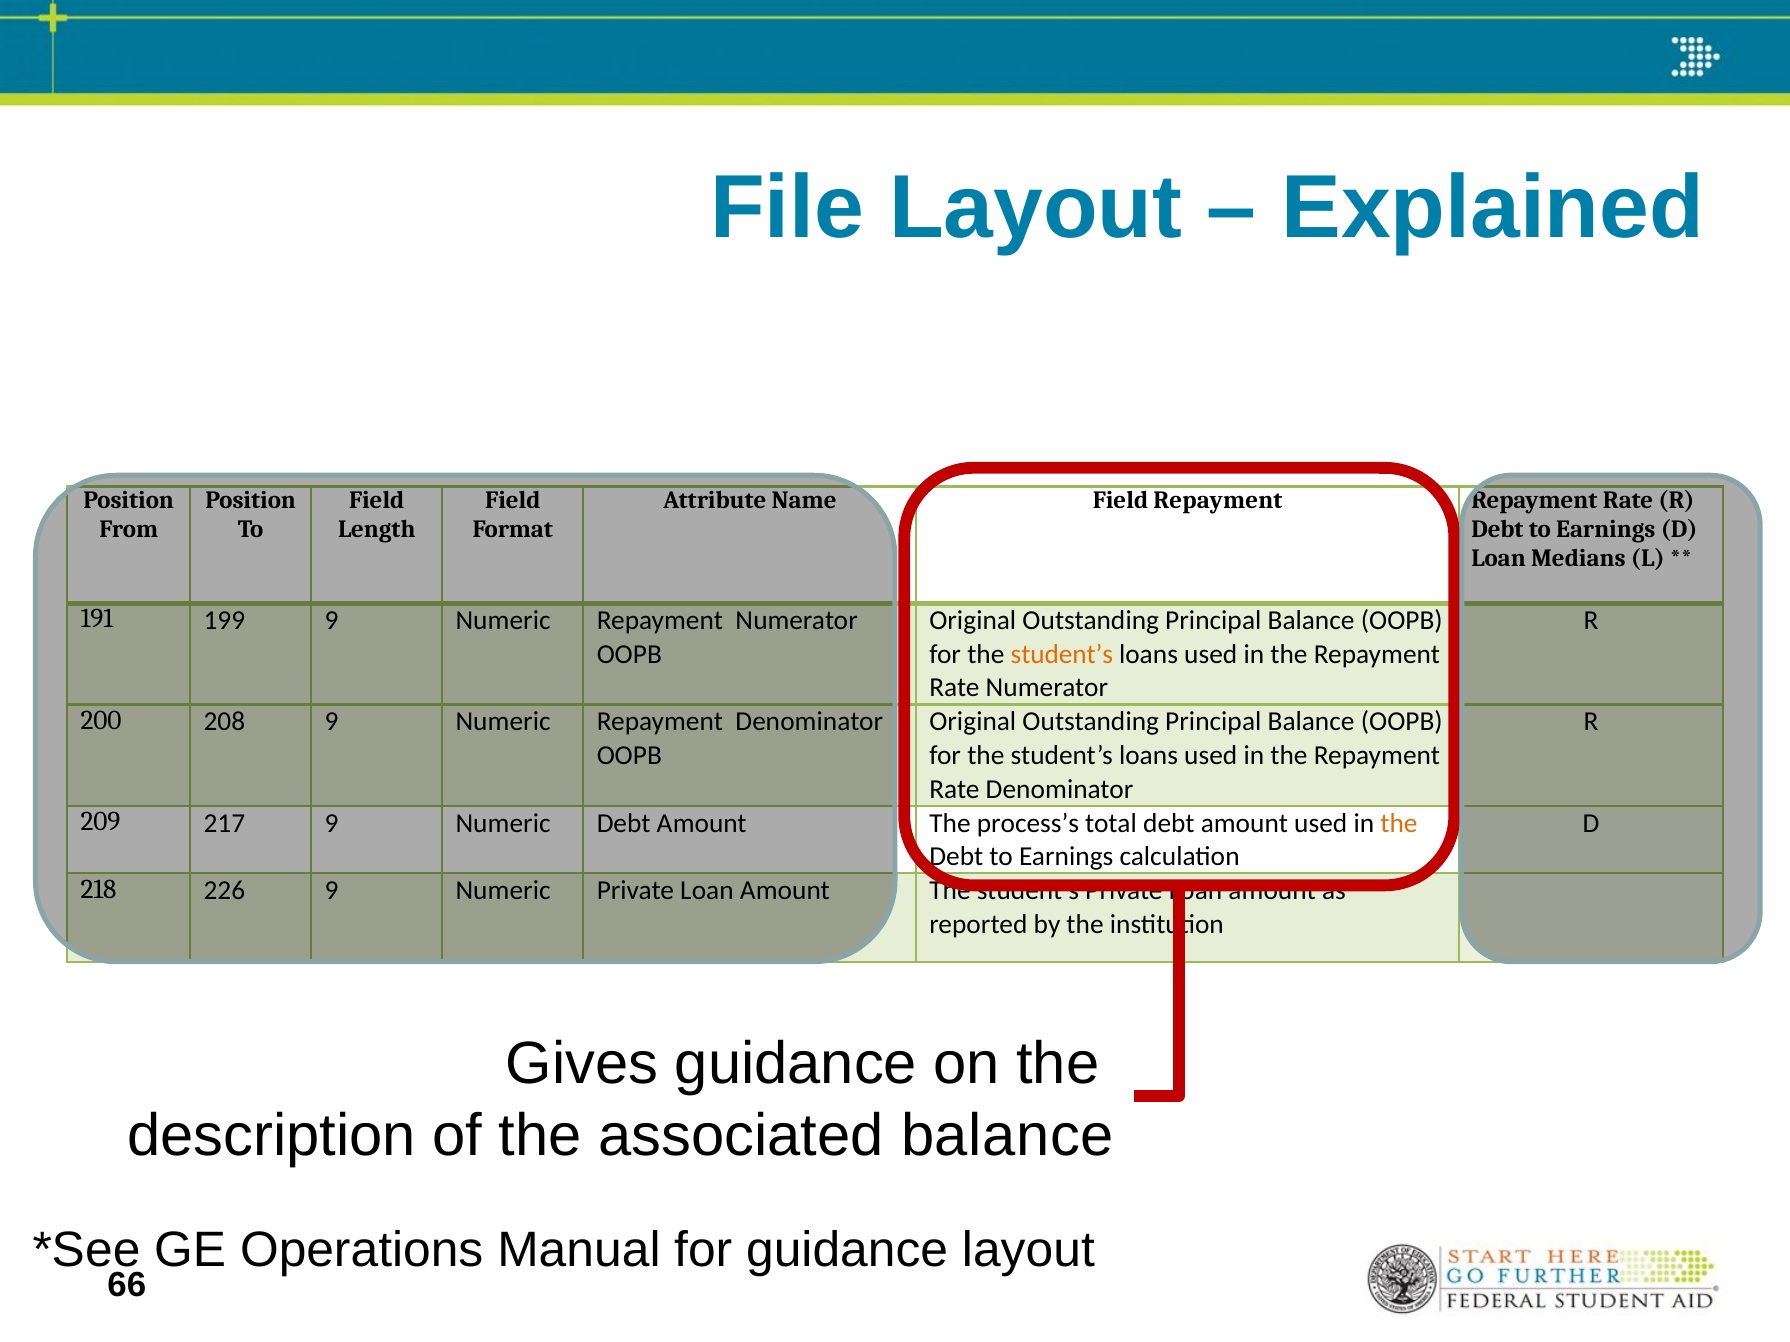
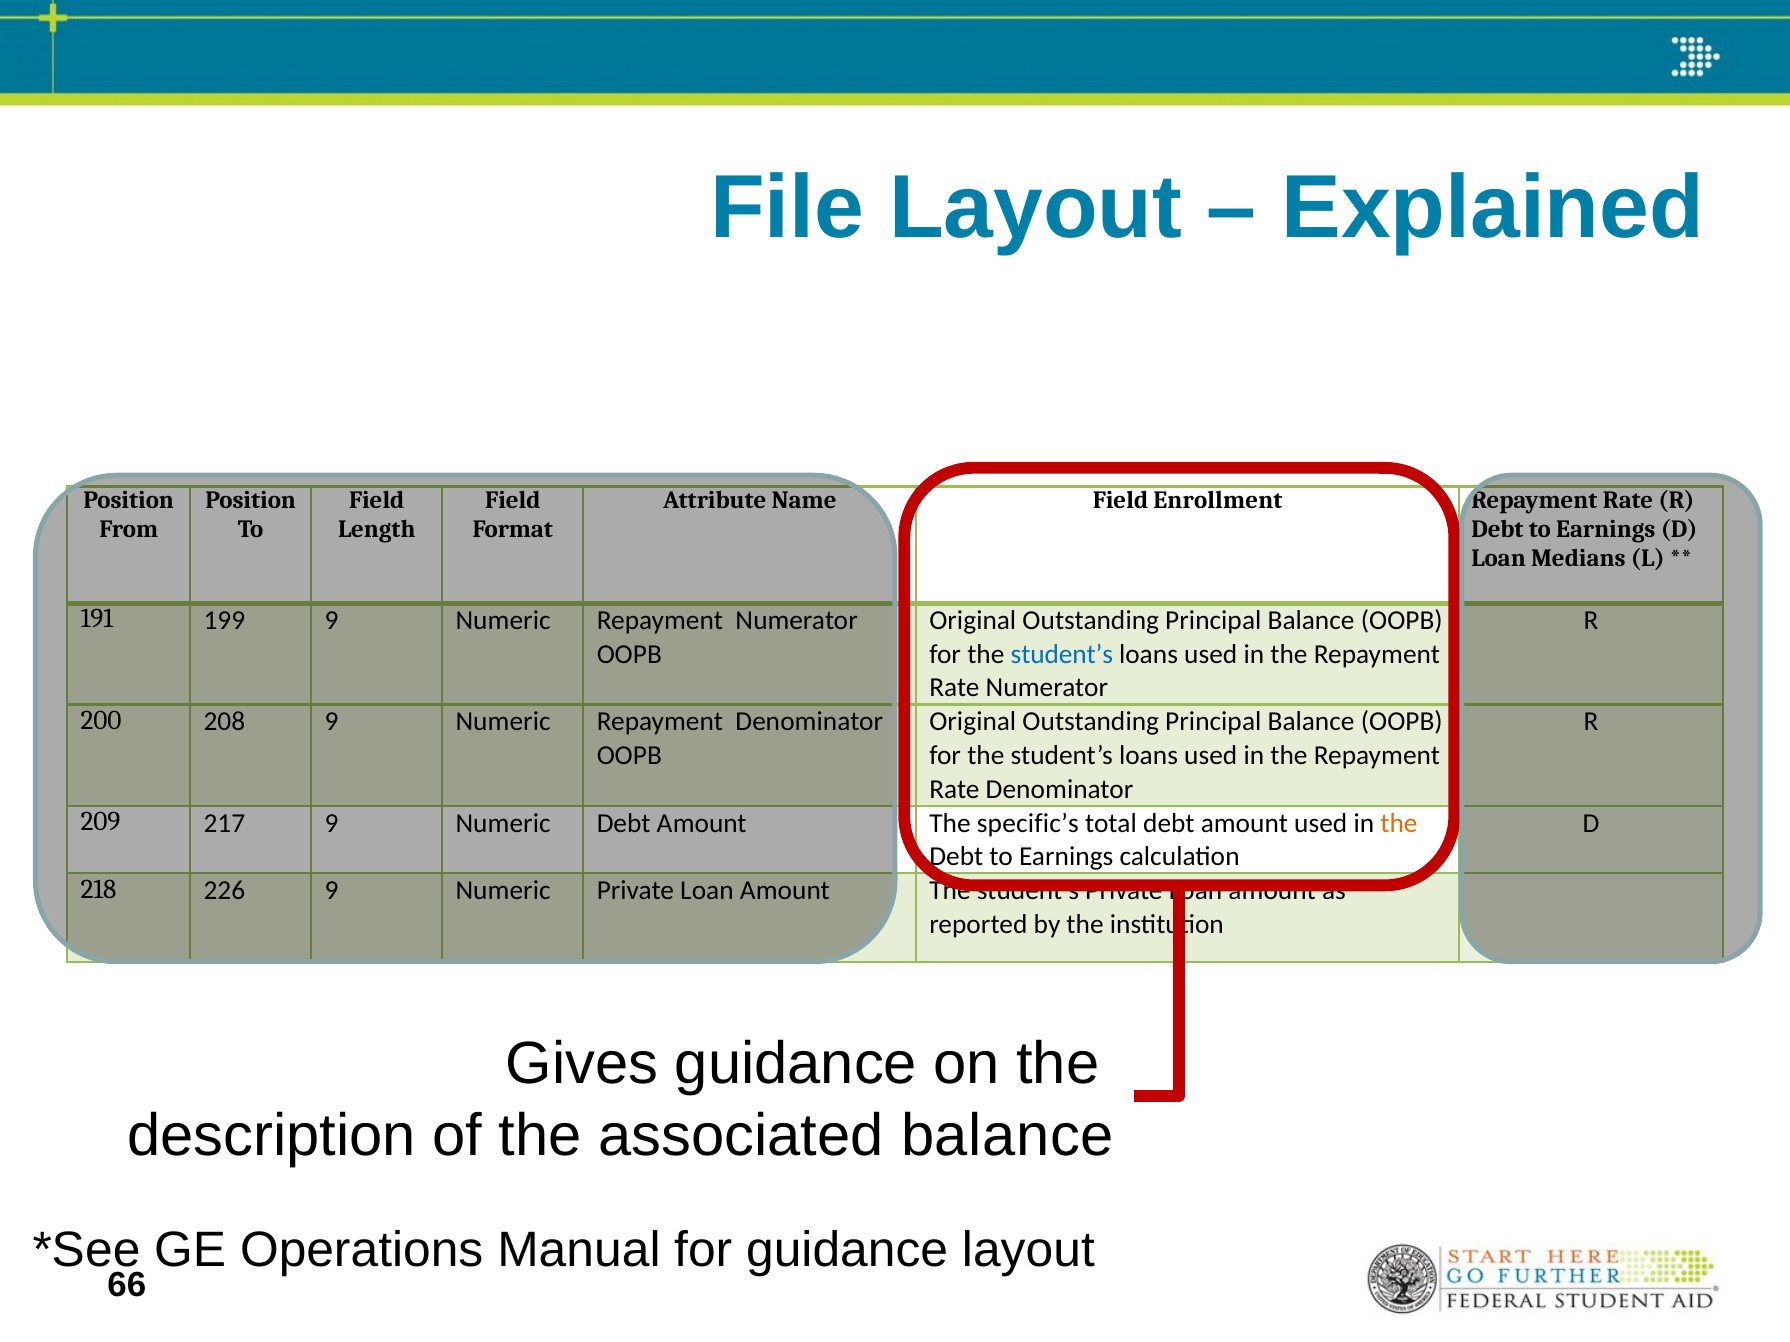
Field Repayment: Repayment -> Enrollment
student’s at (1062, 654) colour: orange -> blue
process’s: process’s -> specific’s
